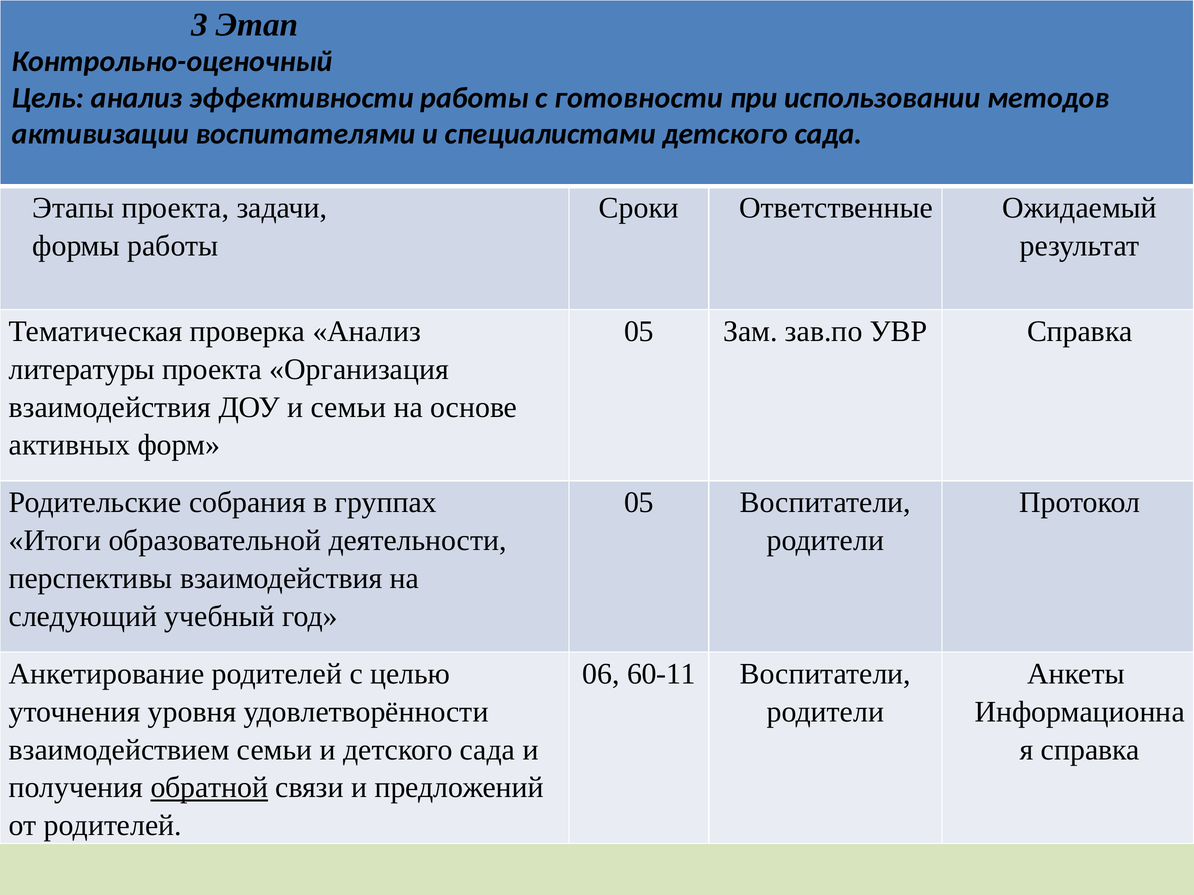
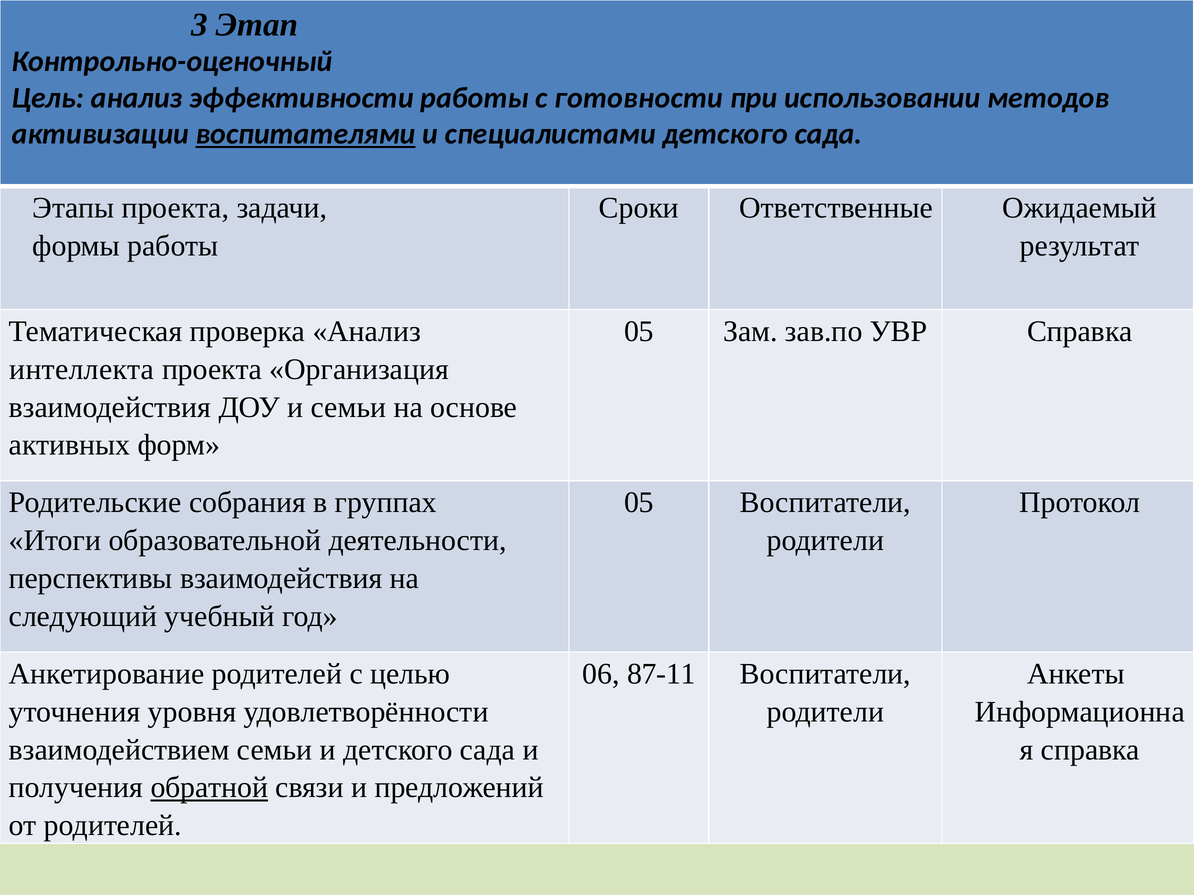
воспитателями underline: none -> present
литературы: литературы -> интеллекта
60-11: 60-11 -> 87-11
